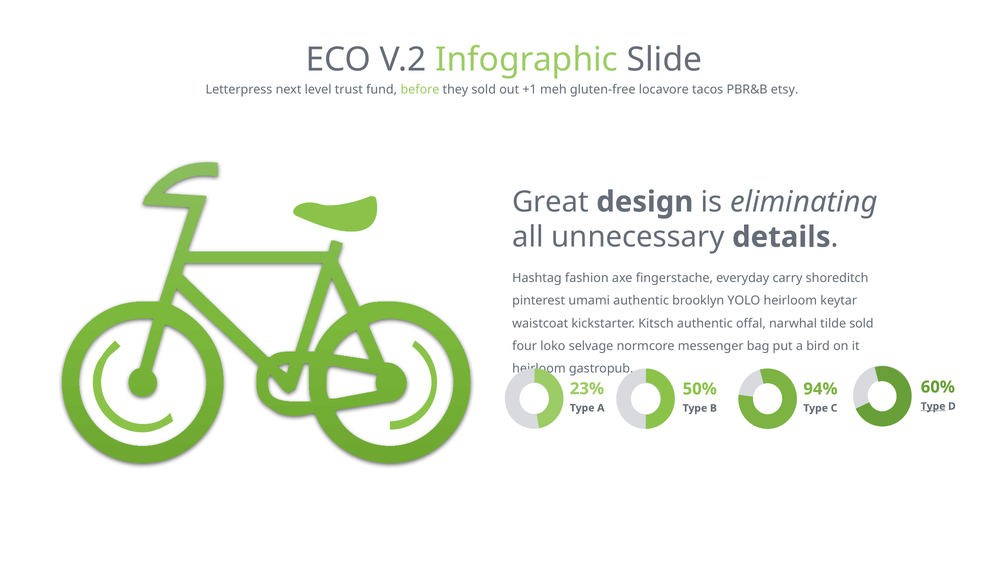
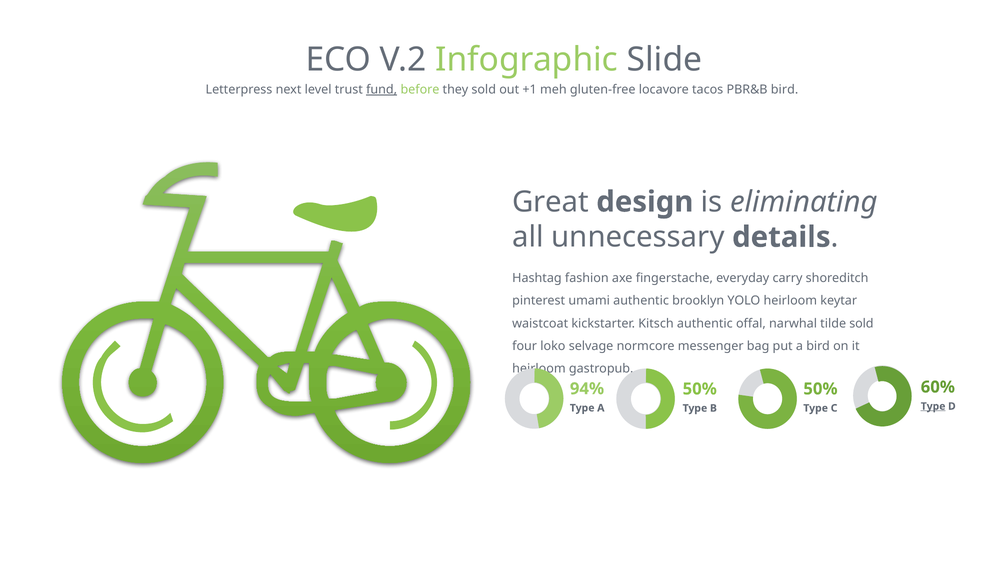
fund underline: none -> present
PBR&B etsy: etsy -> bird
23%: 23% -> 94%
94% at (820, 389): 94% -> 50%
